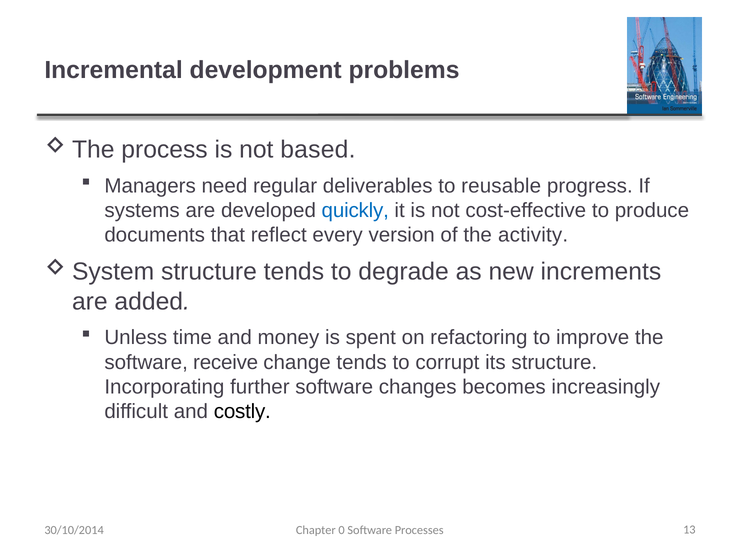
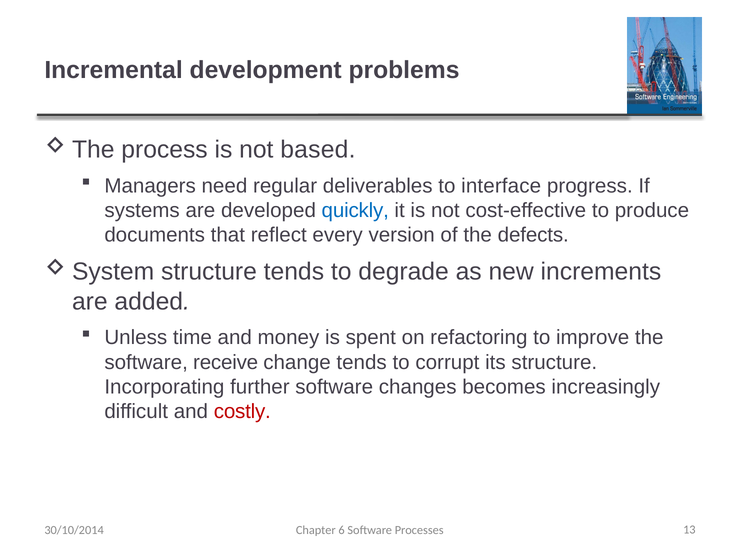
reusable: reusable -> interface
activity: activity -> defects
costly colour: black -> red
0: 0 -> 6
